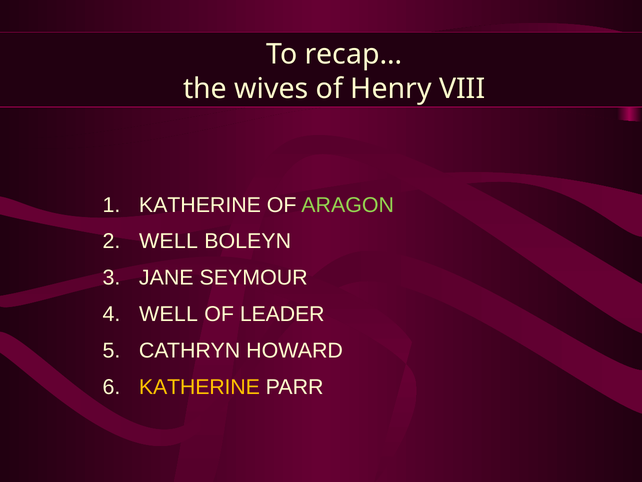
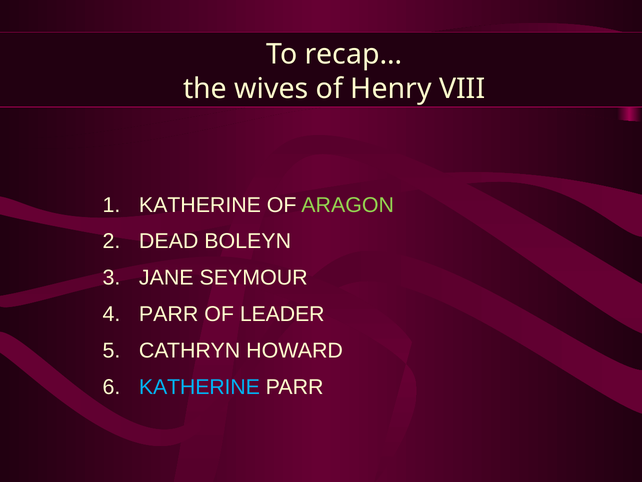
WELL at (169, 241): WELL -> DEAD
WELL at (169, 314): WELL -> PARR
KATHERINE at (199, 387) colour: yellow -> light blue
